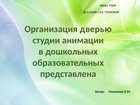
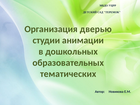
представлена: представлена -> тематических
